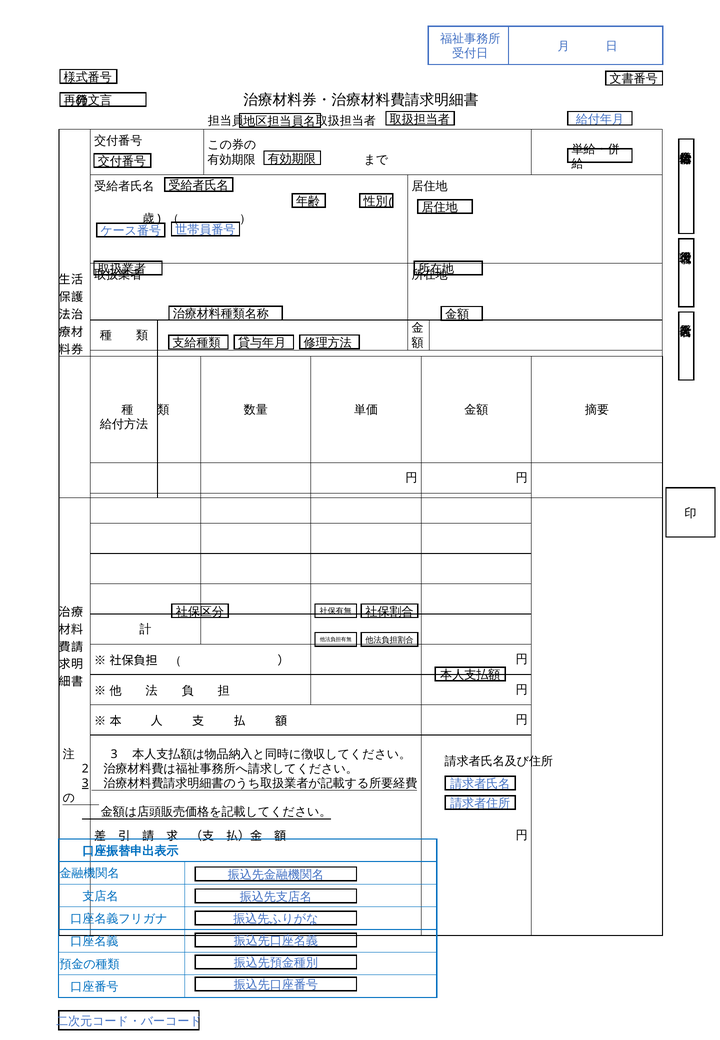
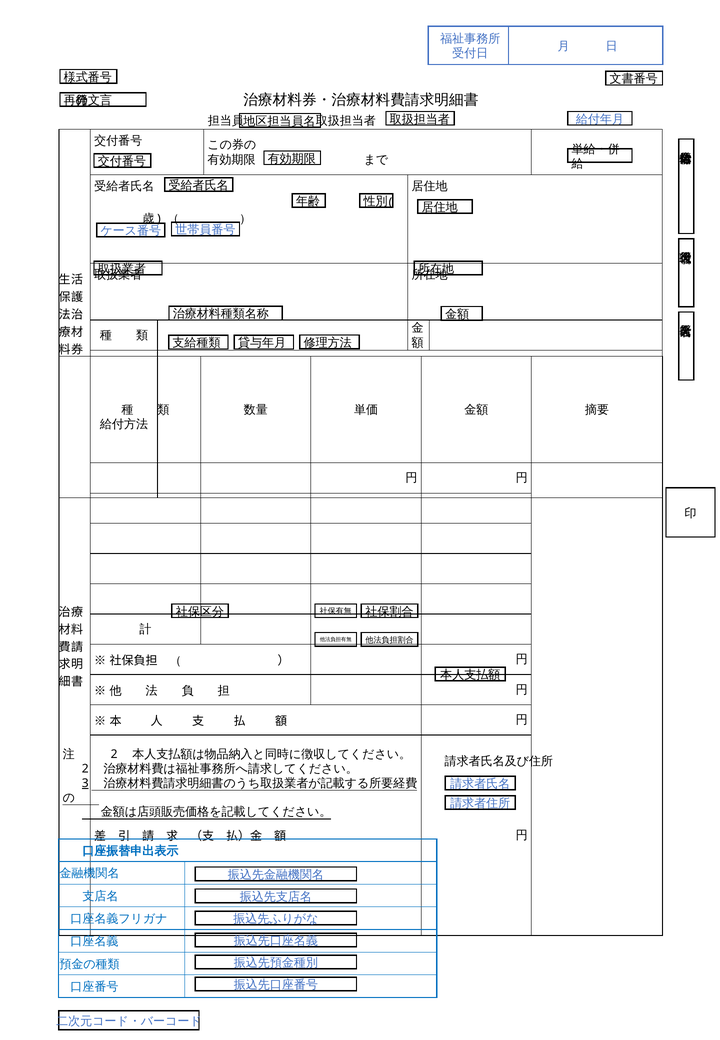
3 at (114, 754): 3 -> 2
